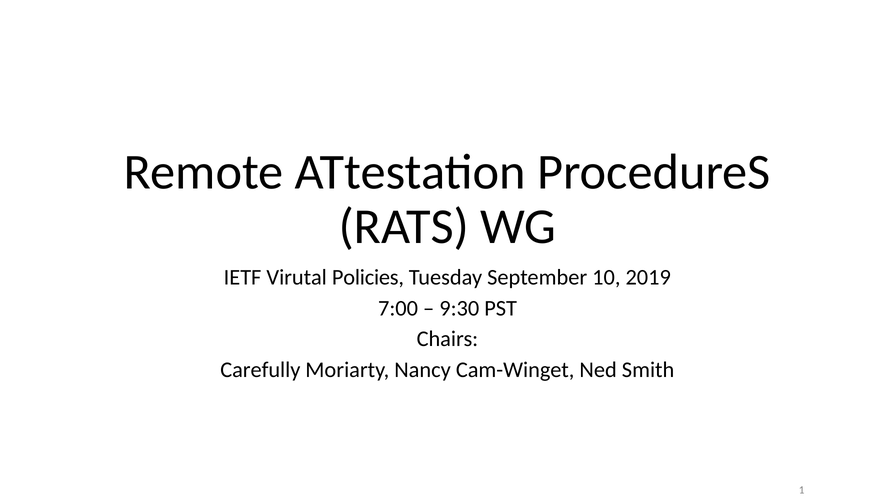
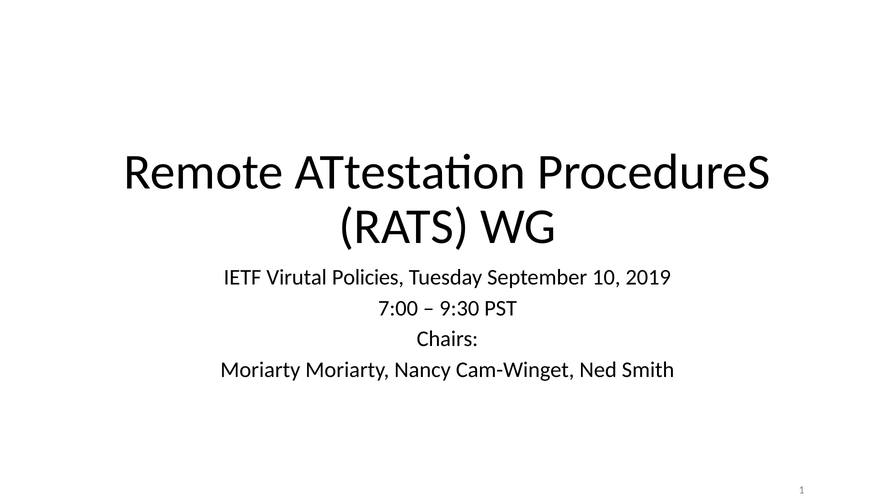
Carefully at (260, 370): Carefully -> Moriarty
